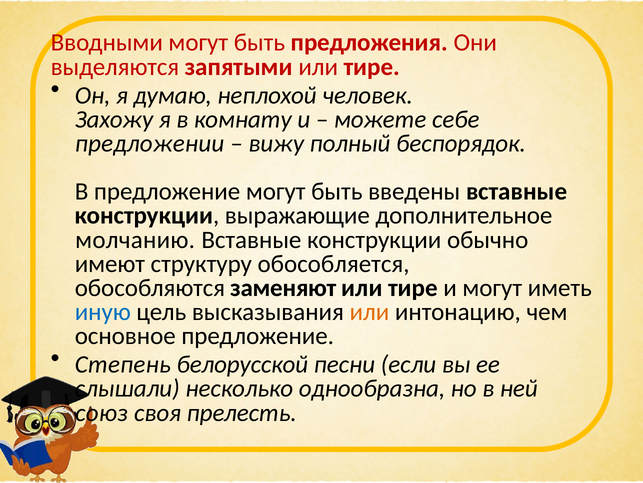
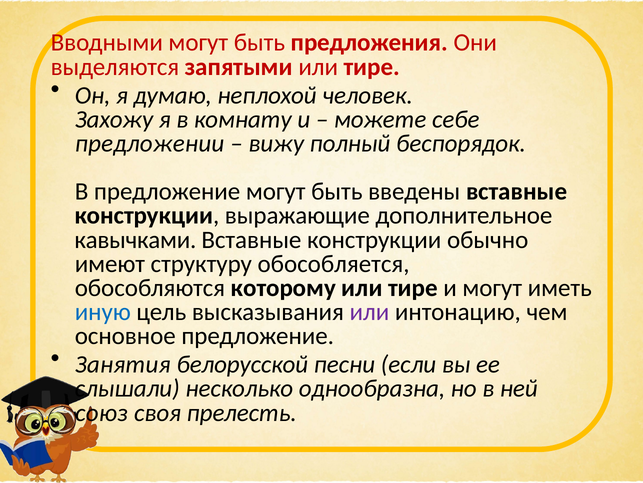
молчанию: молчанию -> кавычками
заменяют: заменяют -> которому
или at (369, 311) colour: orange -> purple
Степень: Степень -> Занятия
